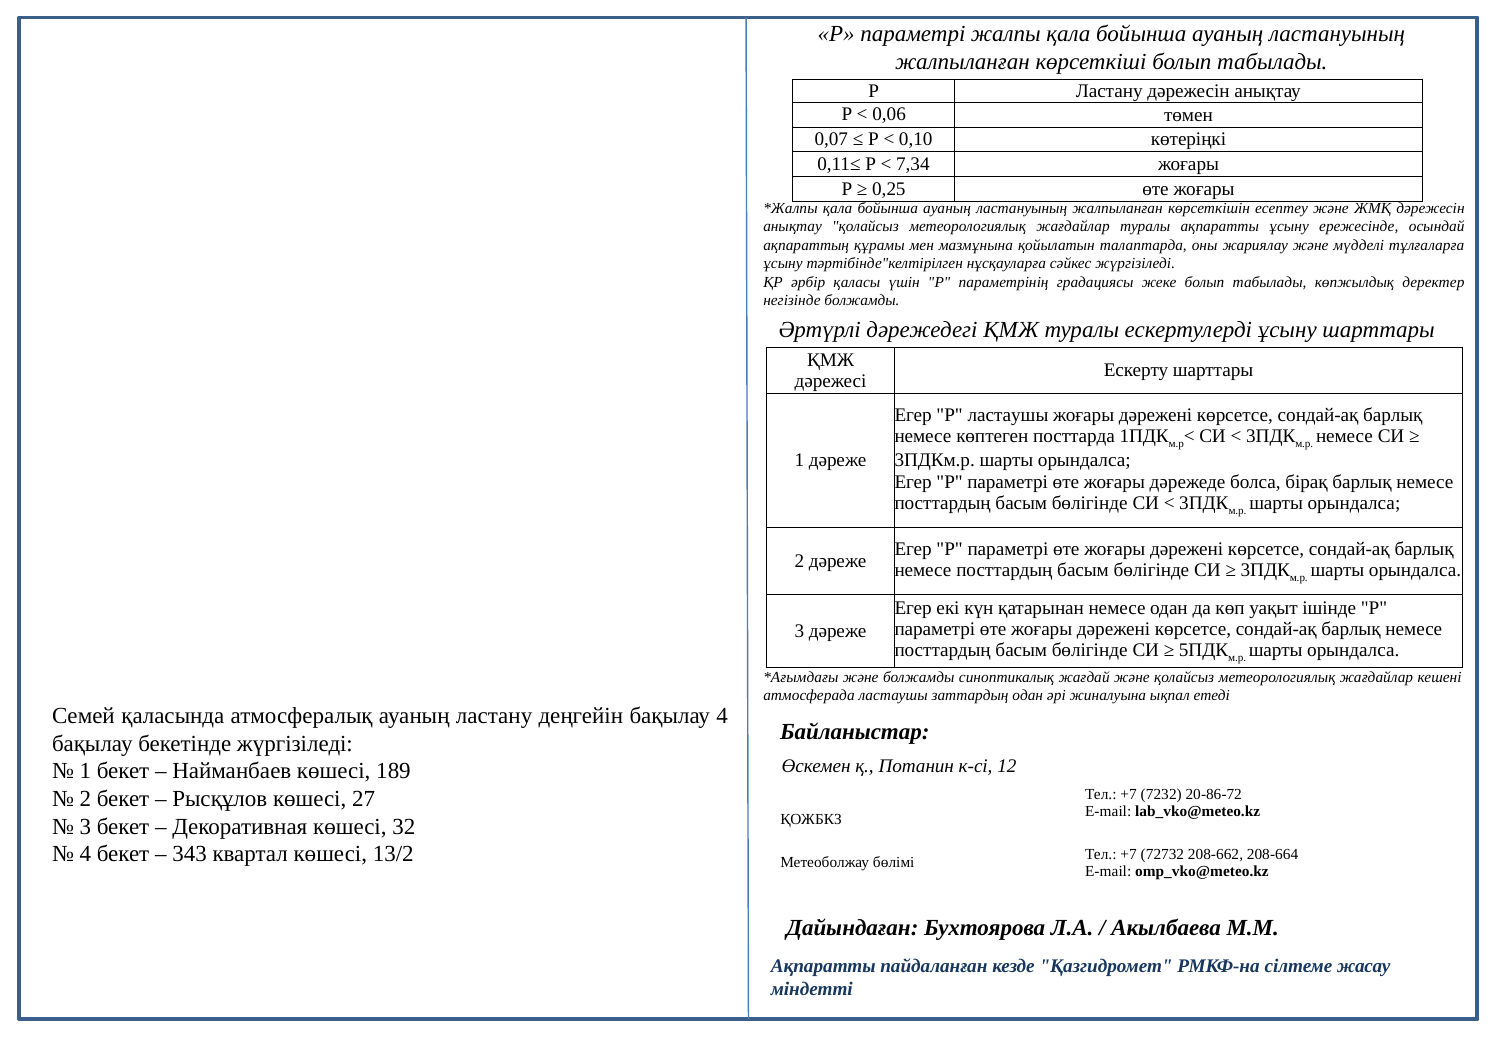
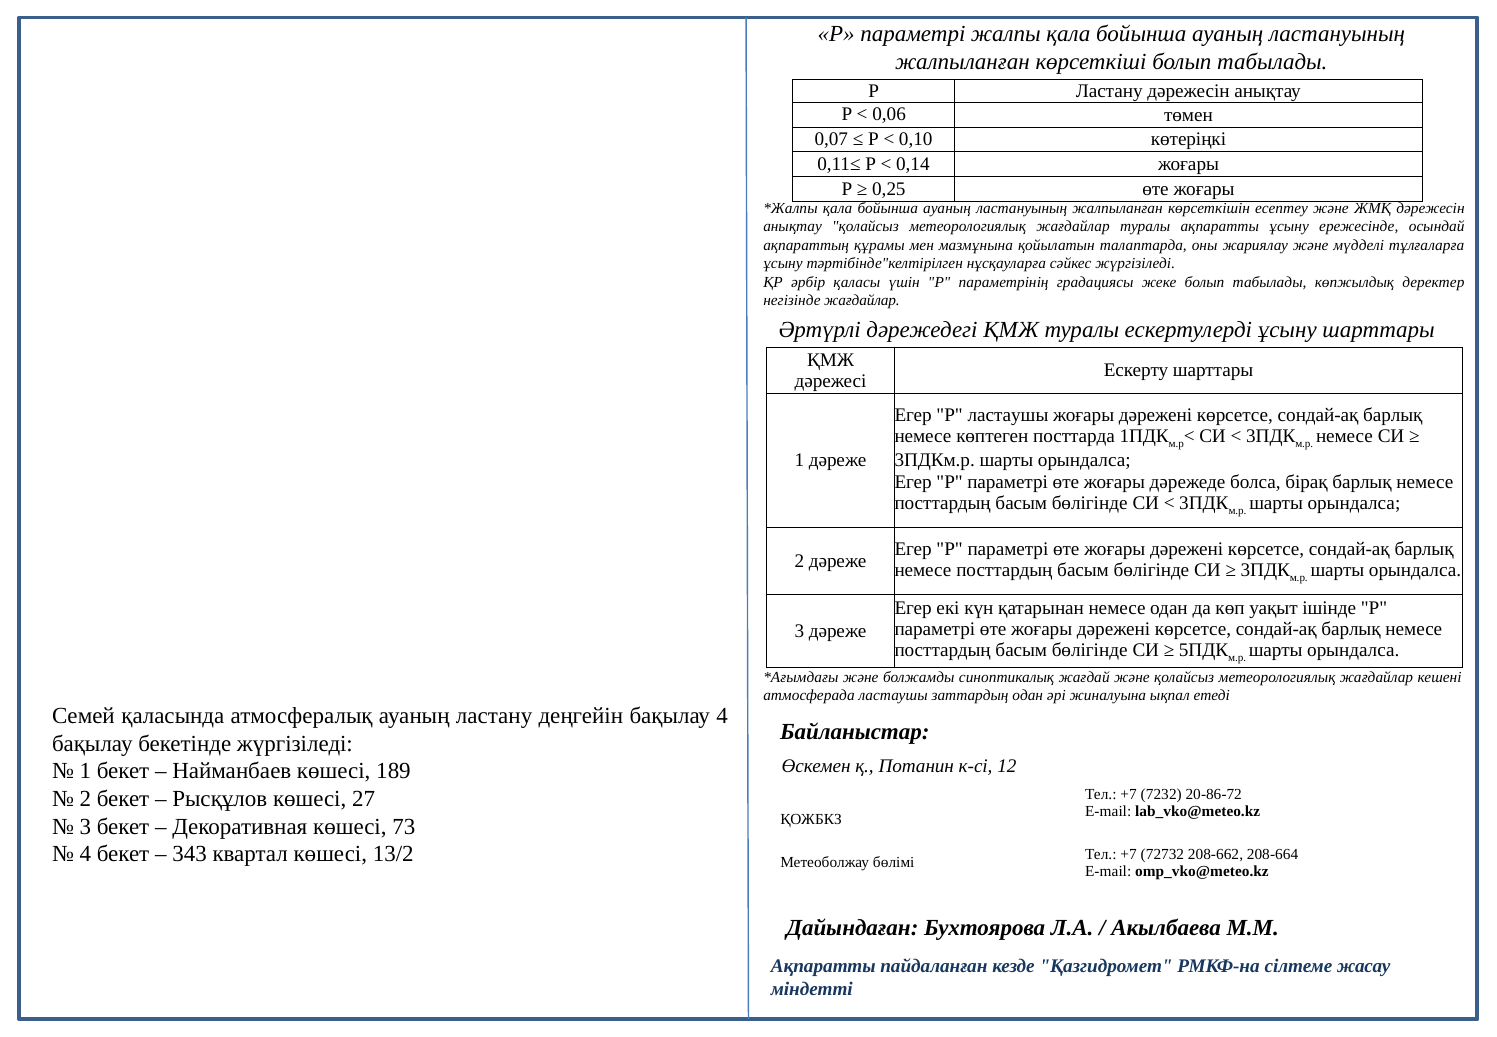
7,34: 7,34 -> 0,14
негізінде болжамды: болжамды -> жағдайлар
32: 32 -> 73
